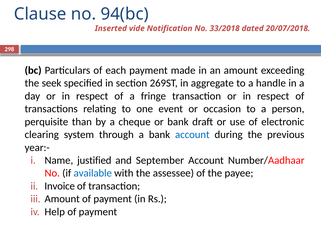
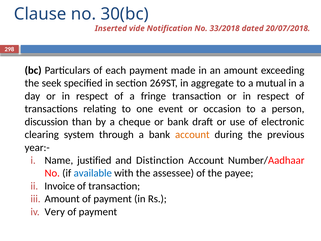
94(bc: 94(bc -> 30(bc
handle: handle -> mutual
perquisite: perquisite -> discussion
account at (192, 134) colour: blue -> orange
September: September -> Distinction
Help: Help -> Very
